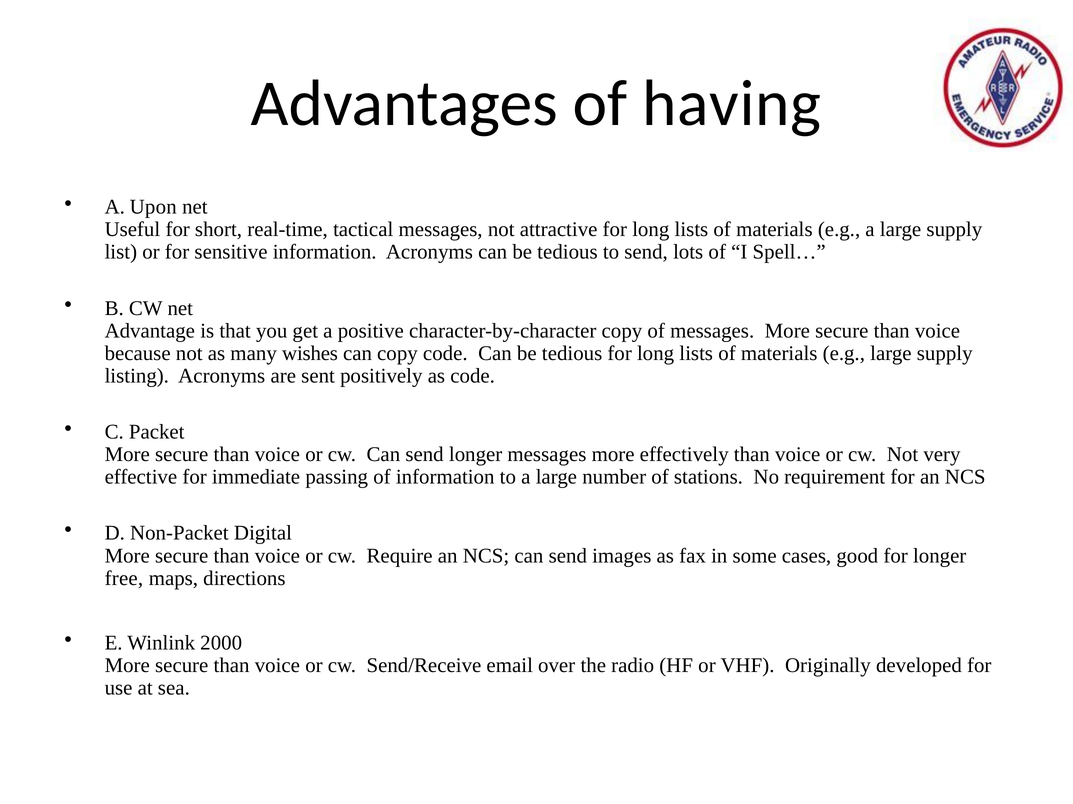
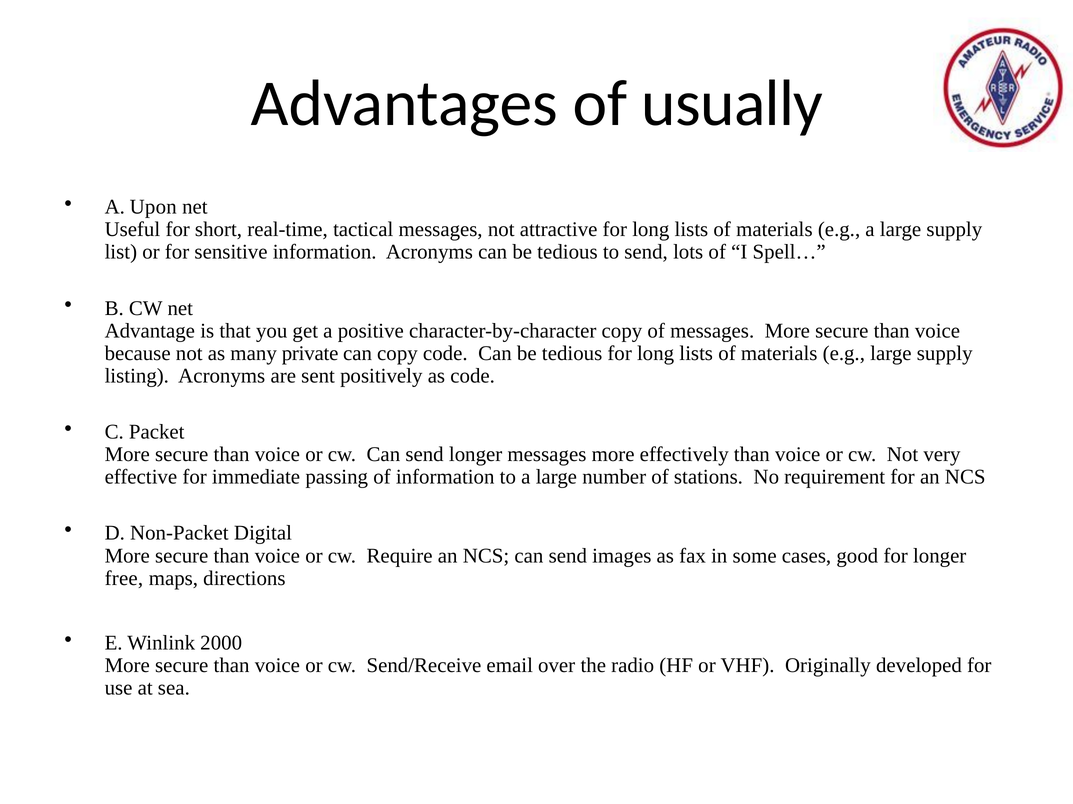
having: having -> usually
wishes: wishes -> private
